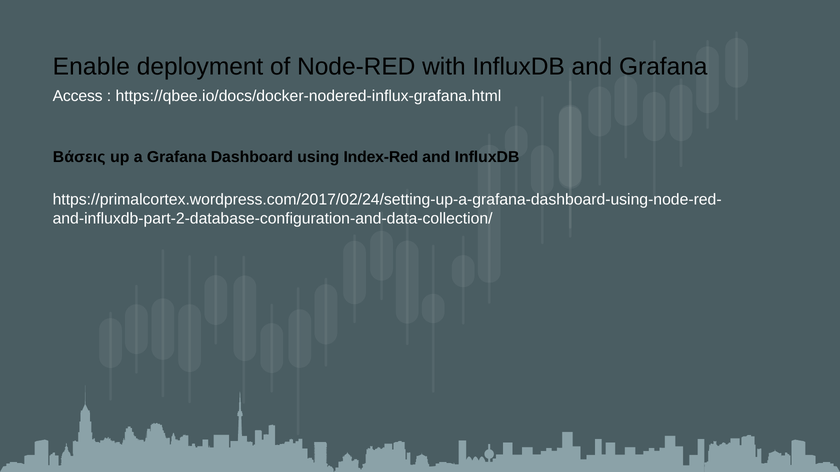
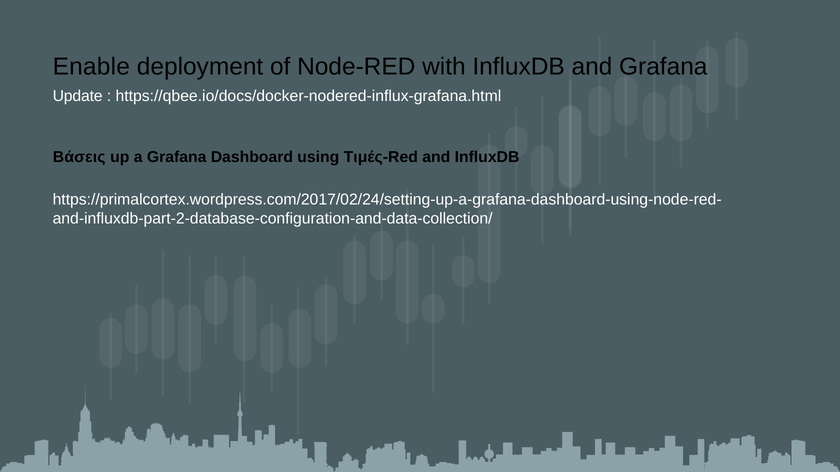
Access: Access -> Update
Index-Red: Index-Red -> Τιμές-Red
